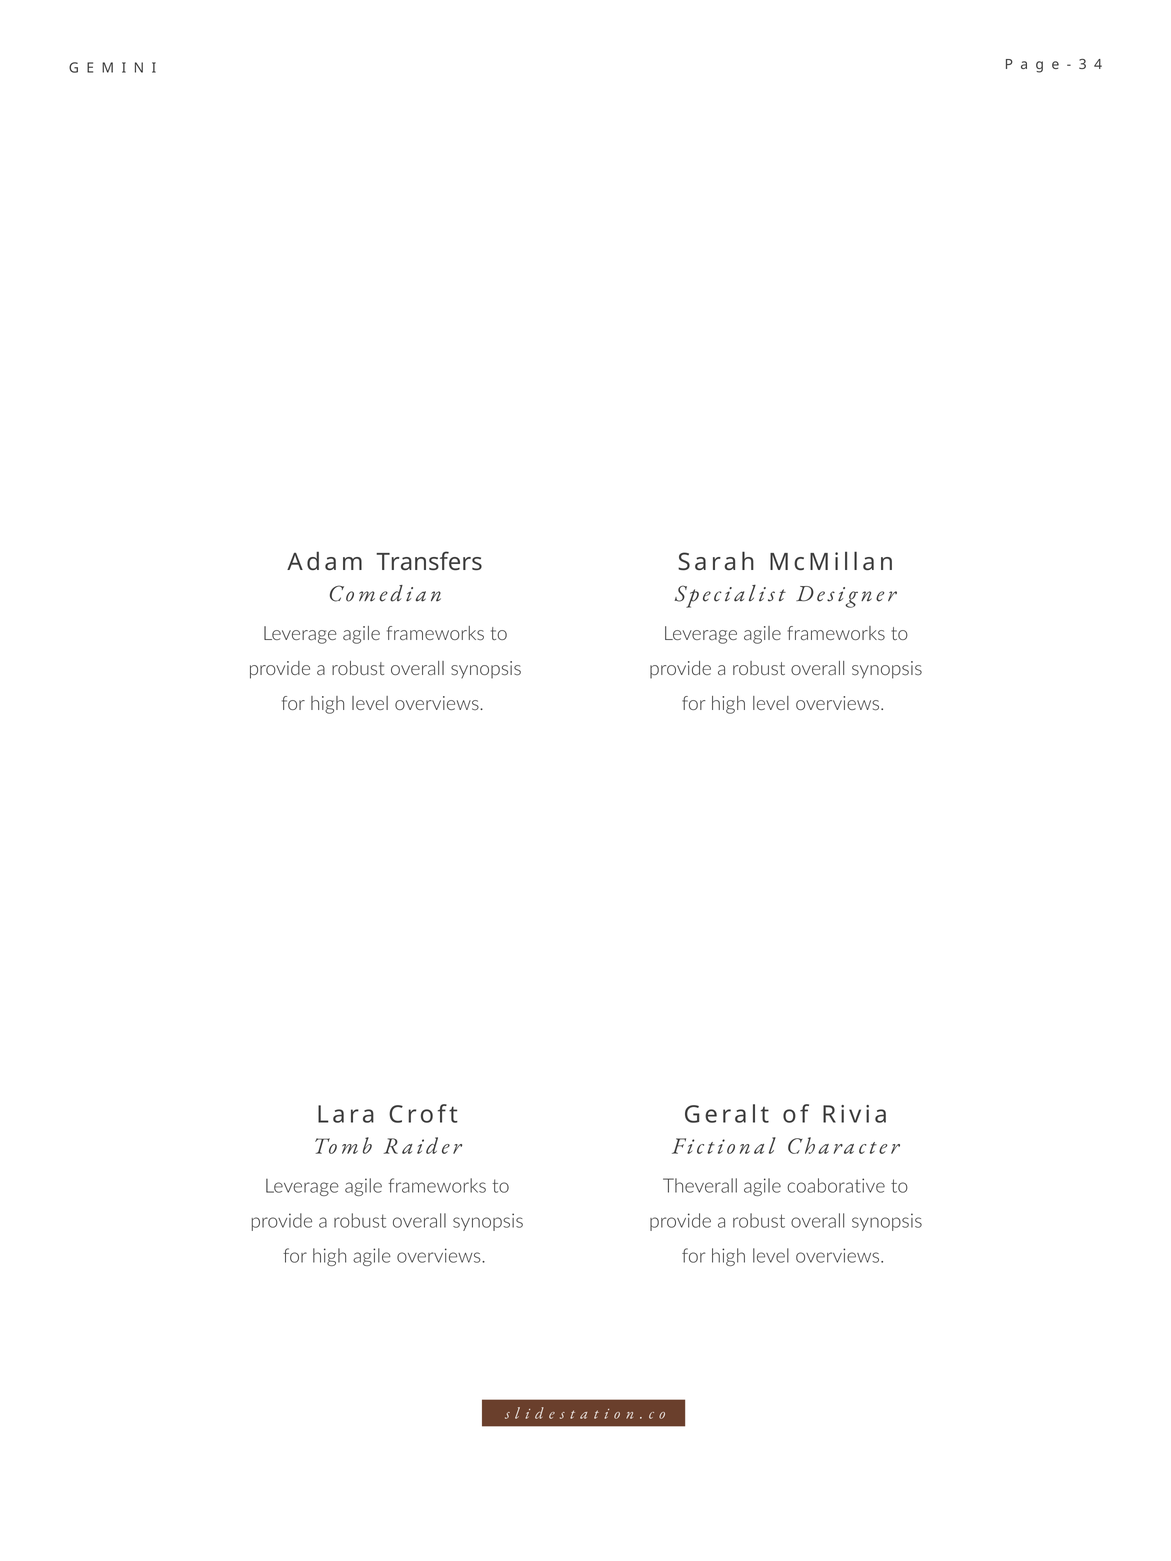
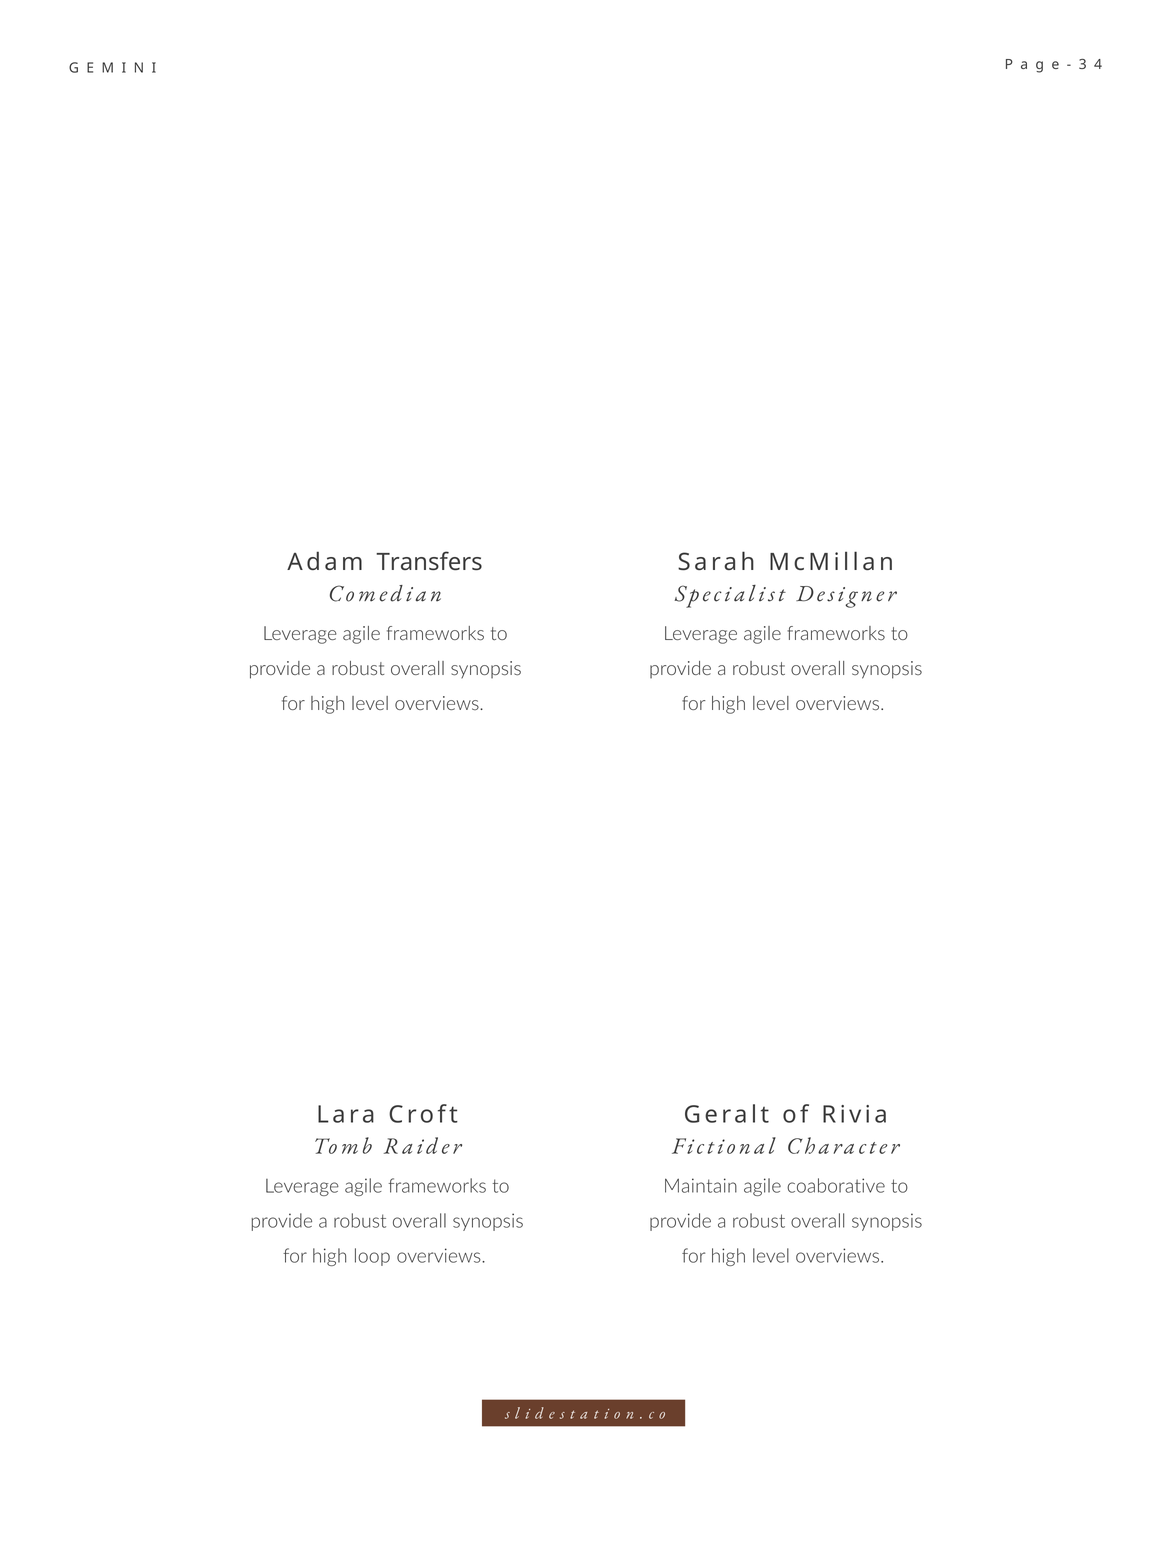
Theverall: Theverall -> Maintain
high agile: agile -> loop
